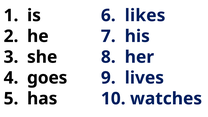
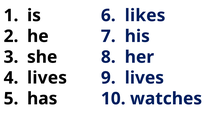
goes at (47, 78): goes -> lives
